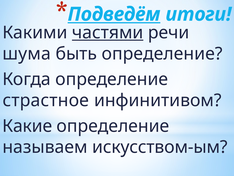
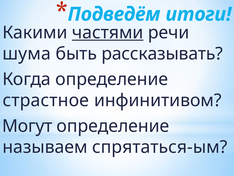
Подведём underline: present -> none
быть определение: определение -> рассказывать
Какие: Какие -> Могут
искусством-ым: искусством-ым -> спрятаться-ым
